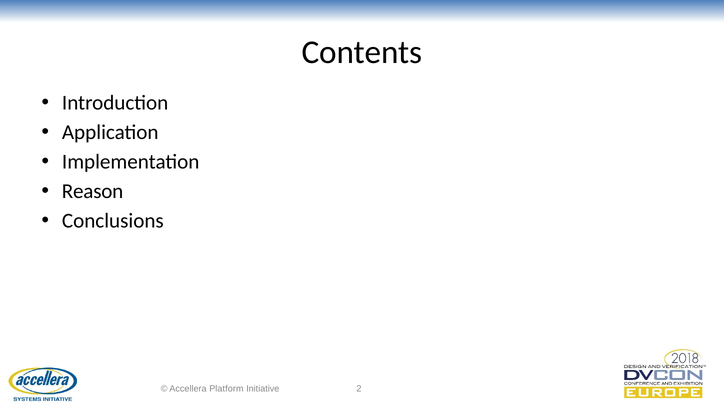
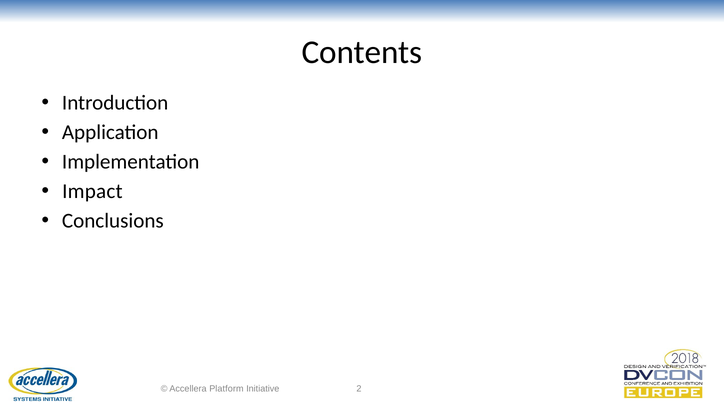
Reason: Reason -> Impact
